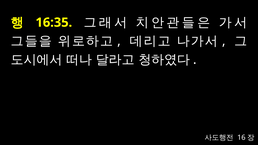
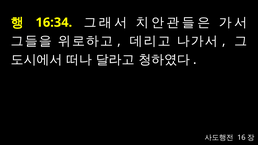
16:35: 16:35 -> 16:34
